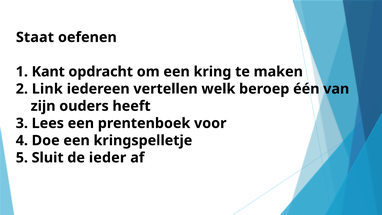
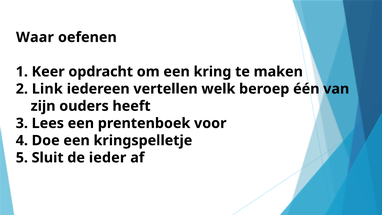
Staat: Staat -> Waar
Kant: Kant -> Keer
